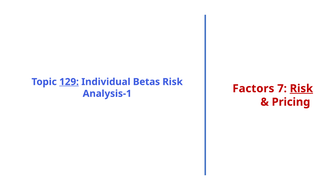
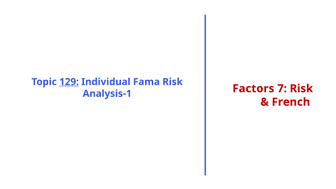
Betas: Betas -> Fama
Risk at (301, 89) underline: present -> none
Pricing: Pricing -> French
